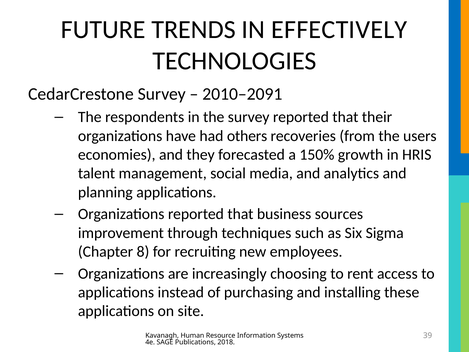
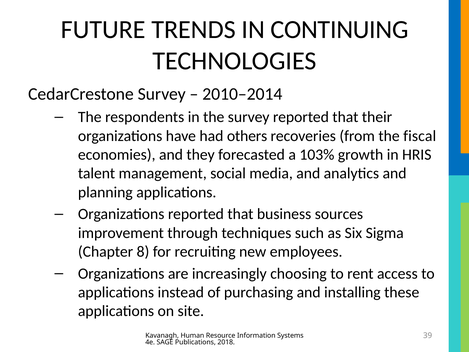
EFFECTIVELY: EFFECTIVELY -> CONTINUING
2010–2091: 2010–2091 -> 2010–2014
users: users -> fiscal
150%: 150% -> 103%
